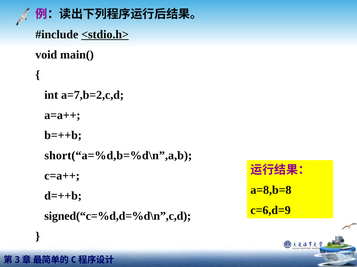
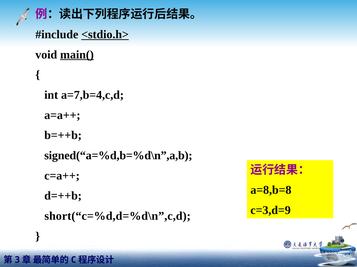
main( underline: none -> present
a=7,b=2,c,d: a=7,b=2,c,d -> a=7,b=4,c,d
short(“a=%d,b=%d\n”,a,b: short(“a=%d,b=%d\n”,a,b -> signed(“a=%d,b=%d\n”,a,b
c=6,d=9: c=6,d=9 -> c=3,d=9
signed(“c=%d,d=%d\n”,c,d: signed(“c=%d,d=%d\n”,c,d -> short(“c=%d,d=%d\n”,c,d
